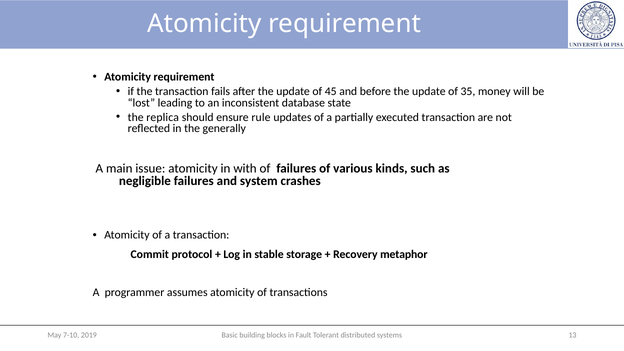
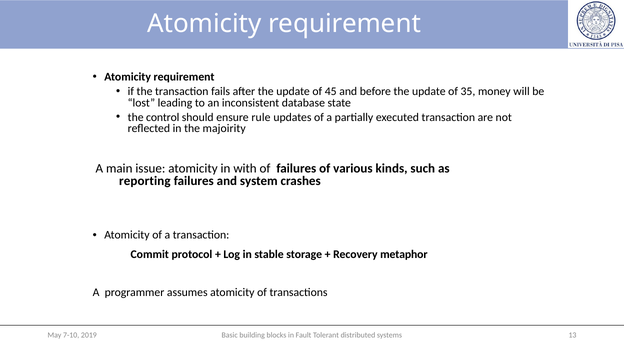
replica: replica -> control
generally: generally -> majoirity
negligible: negligible -> reporting
